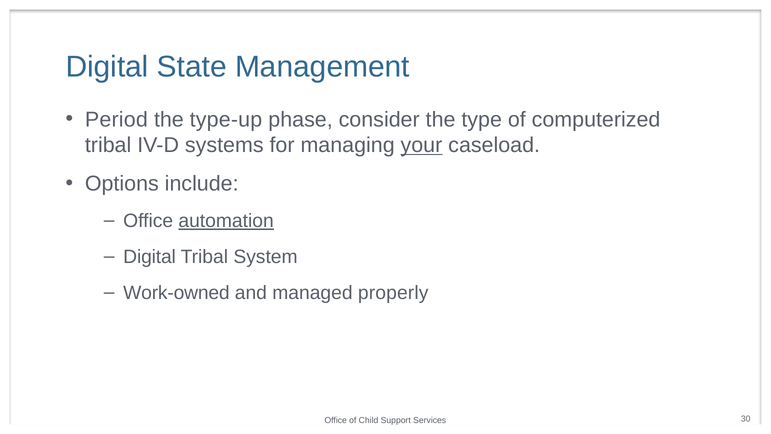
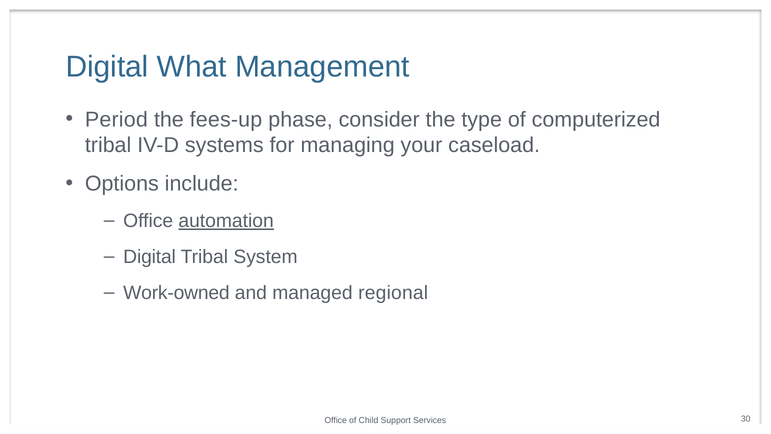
State: State -> What
type-up: type-up -> fees-up
your underline: present -> none
properly: properly -> regional
